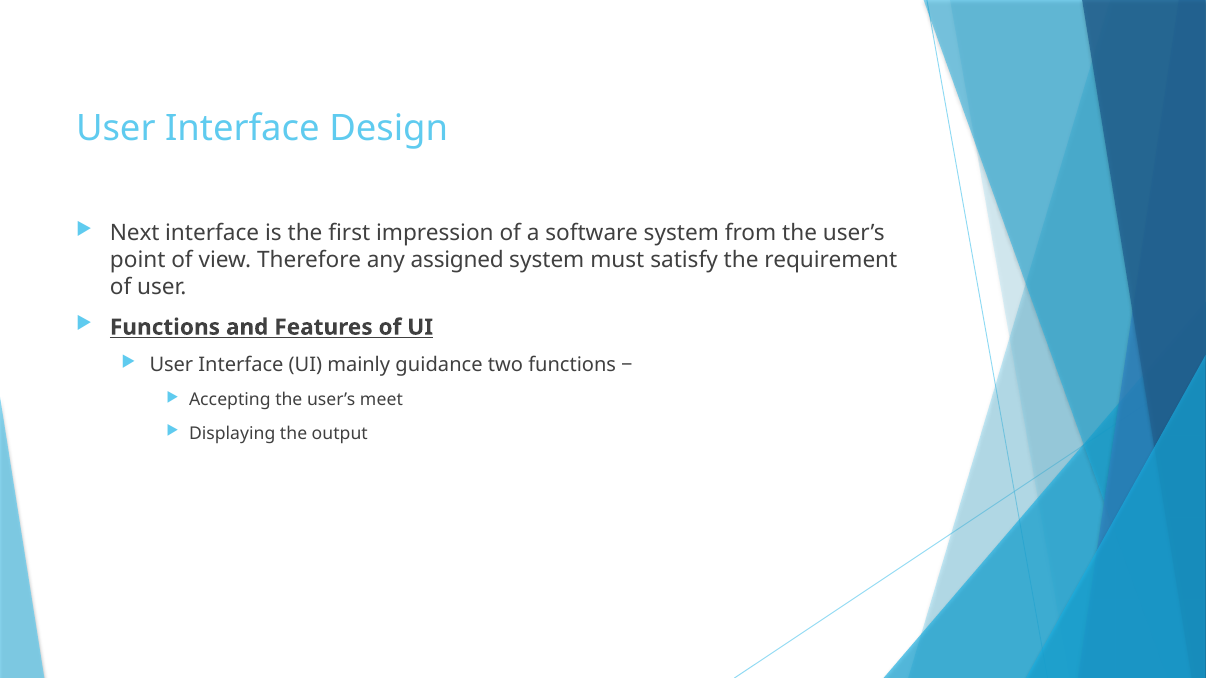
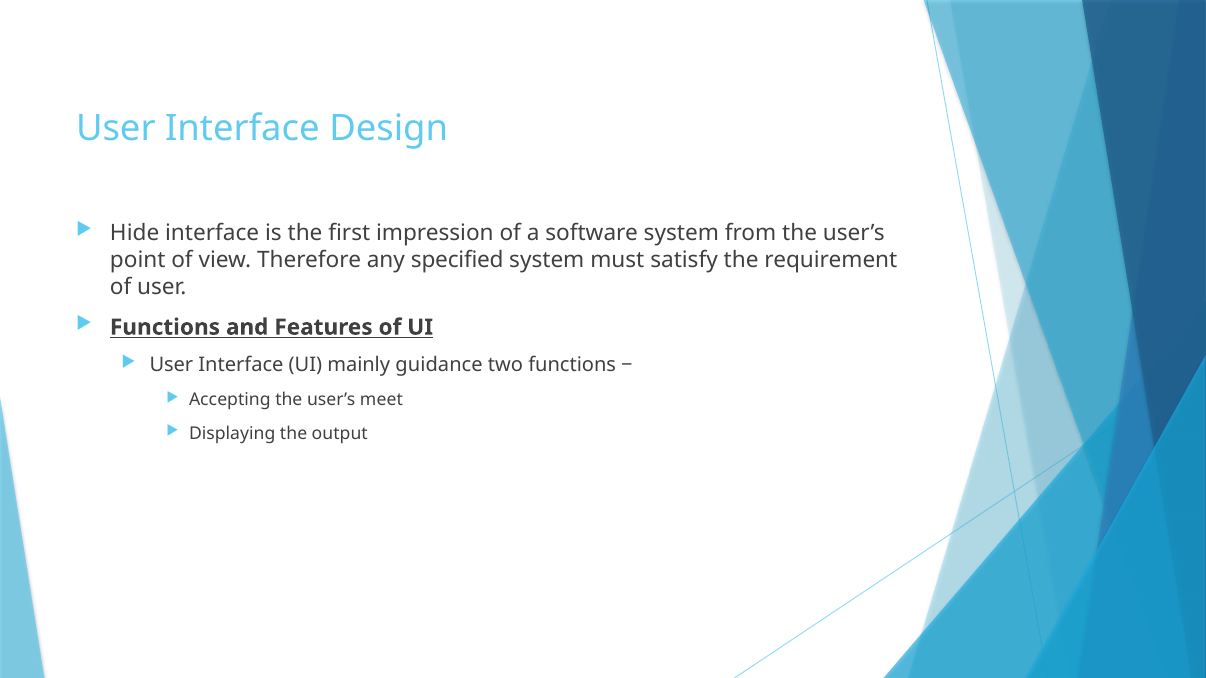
Next: Next -> Hide
assigned: assigned -> specified
